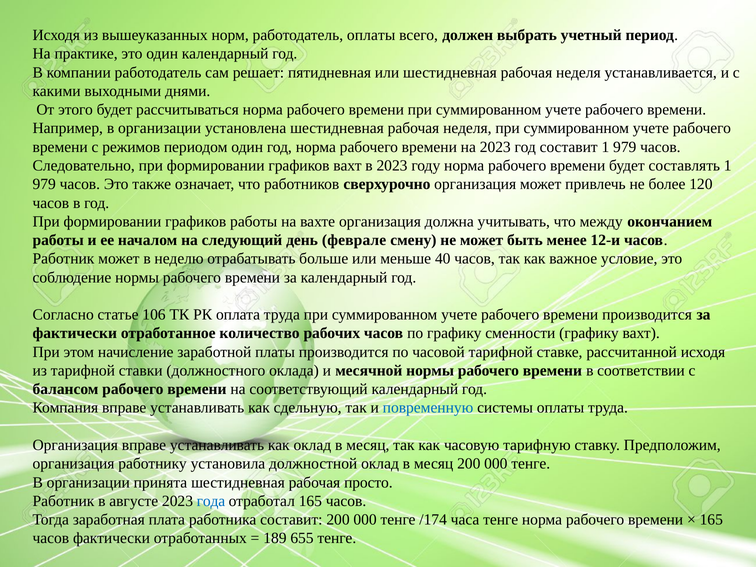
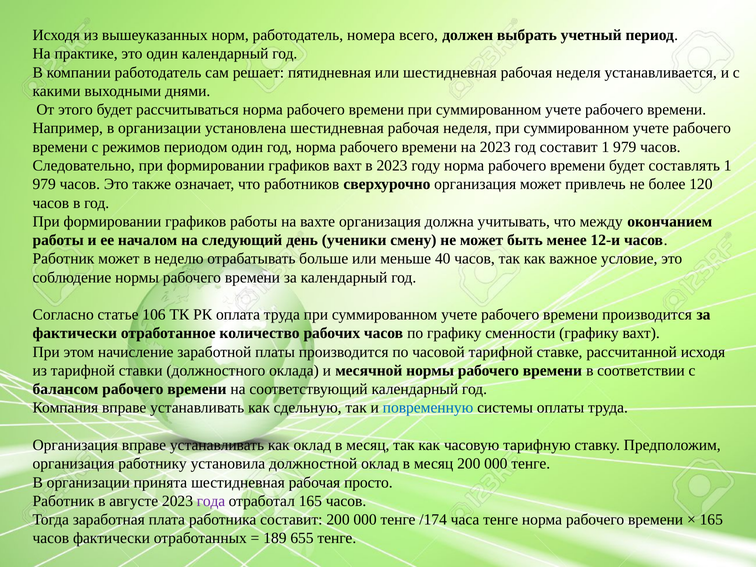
работодатель оплаты: оплаты -> номера
феврале: феврале -> ученики
года colour: blue -> purple
